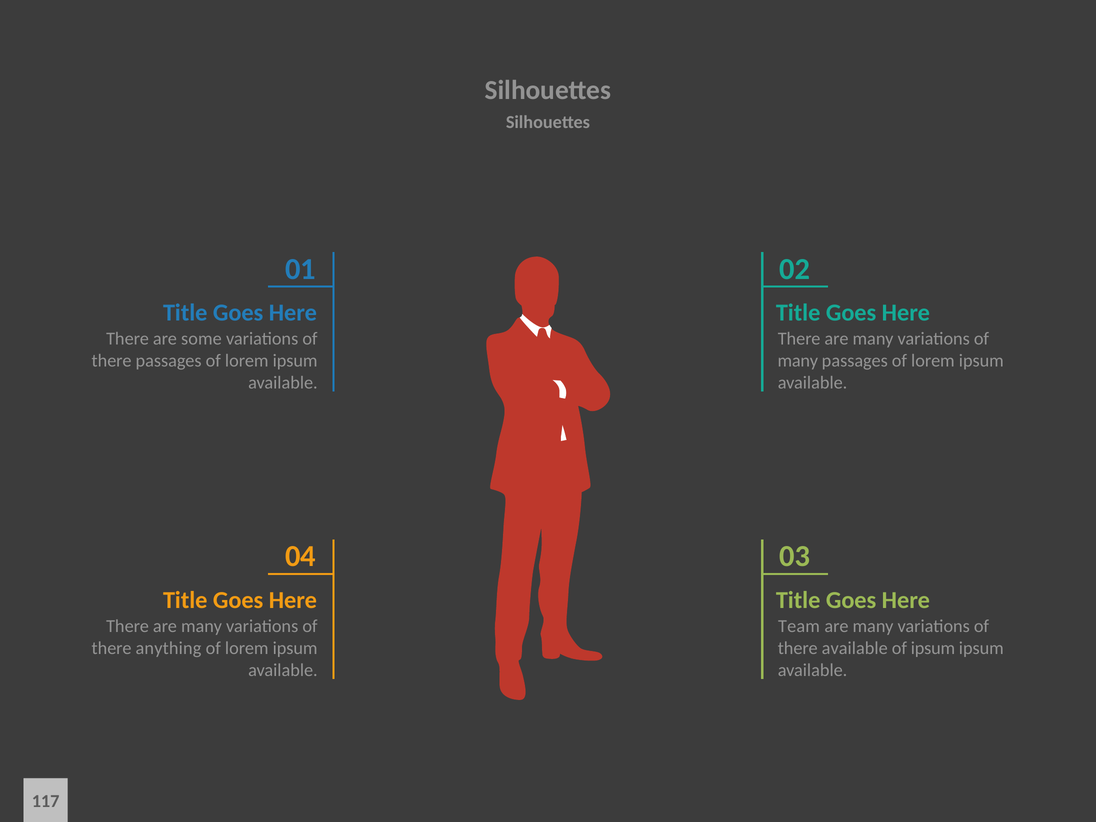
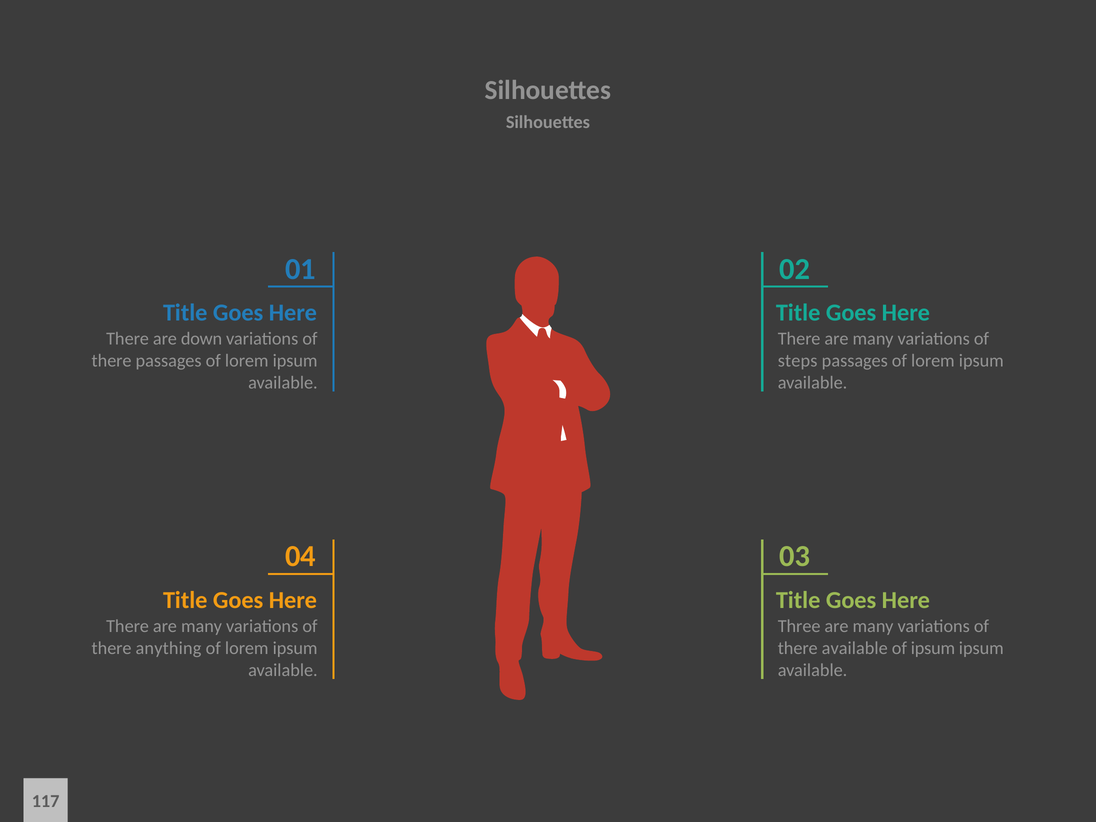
some: some -> down
many at (798, 361): many -> steps
Team: Team -> Three
